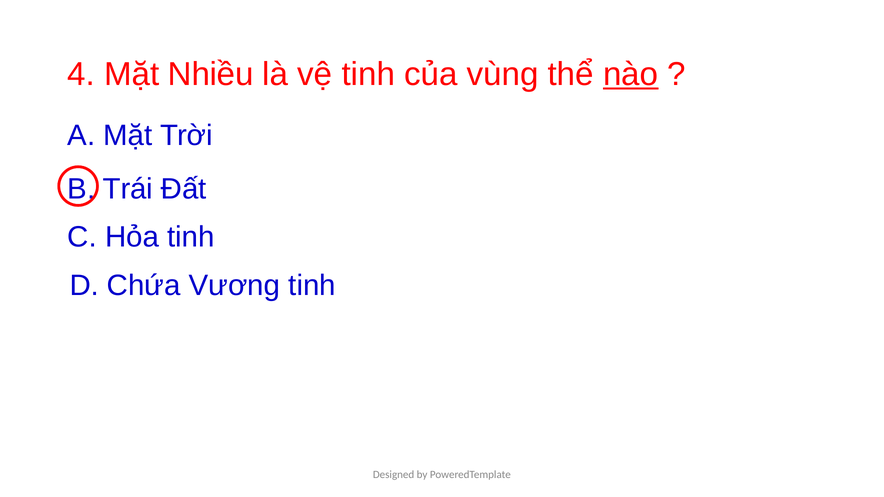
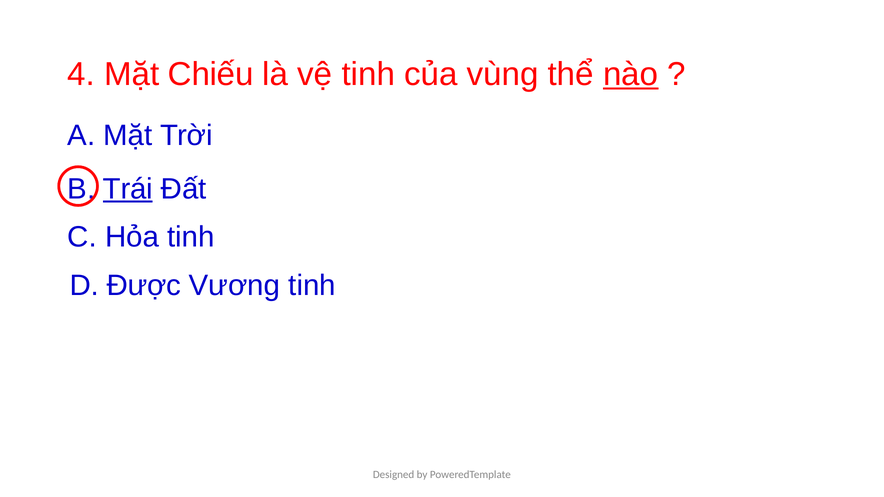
Nhiều: Nhiều -> Chiếu
Trái underline: none -> present
Chứa: Chứa -> Được
